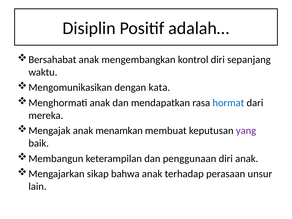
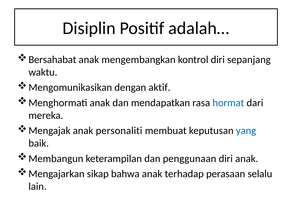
kata: kata -> aktif
menamkan: menamkan -> personaliti
yang colour: purple -> blue
unsur: unsur -> selalu
